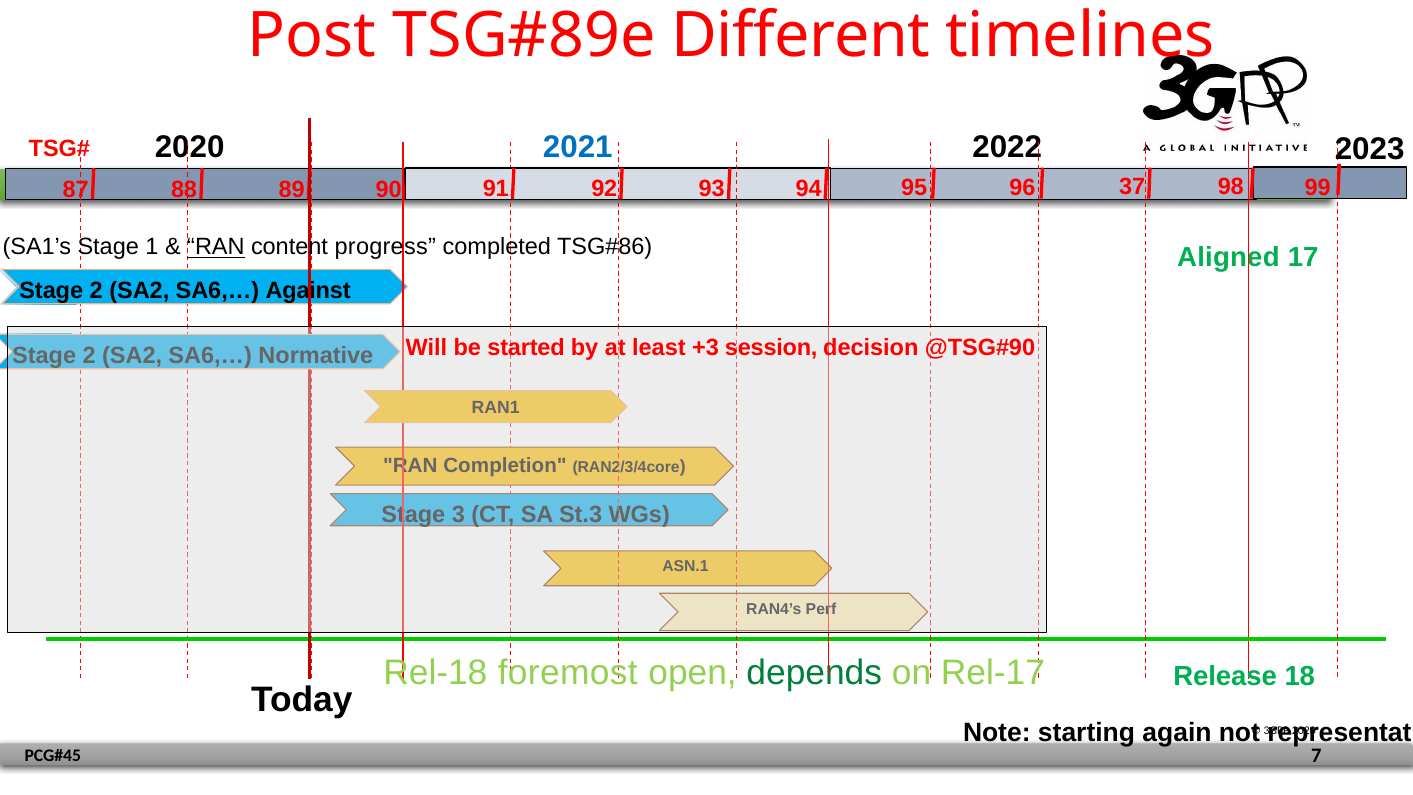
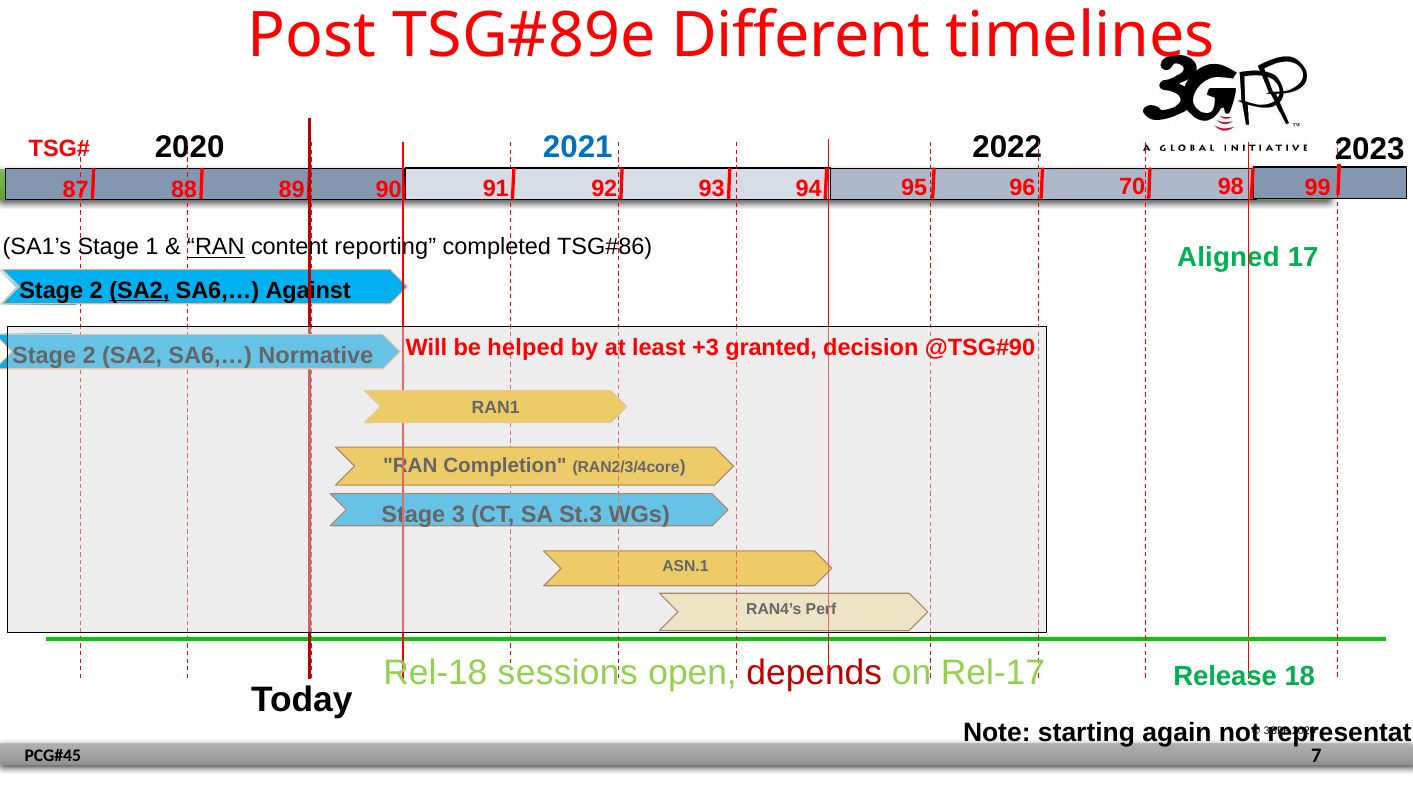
37: 37 -> 70
progress: progress -> reporting
SA2 at (139, 290) underline: none -> present
started: started -> helped
session: session -> granted
foremost: foremost -> sessions
depends colour: green -> red
